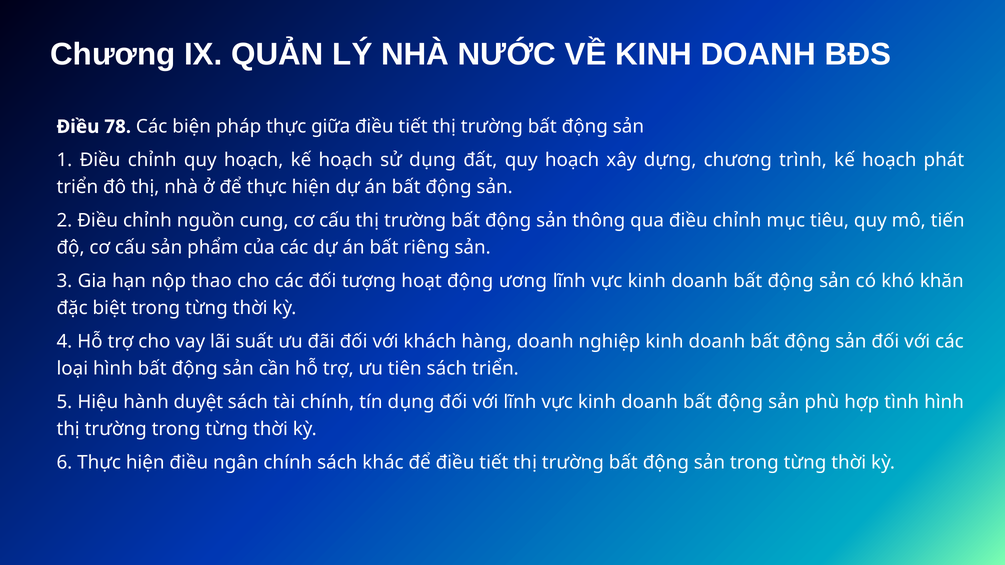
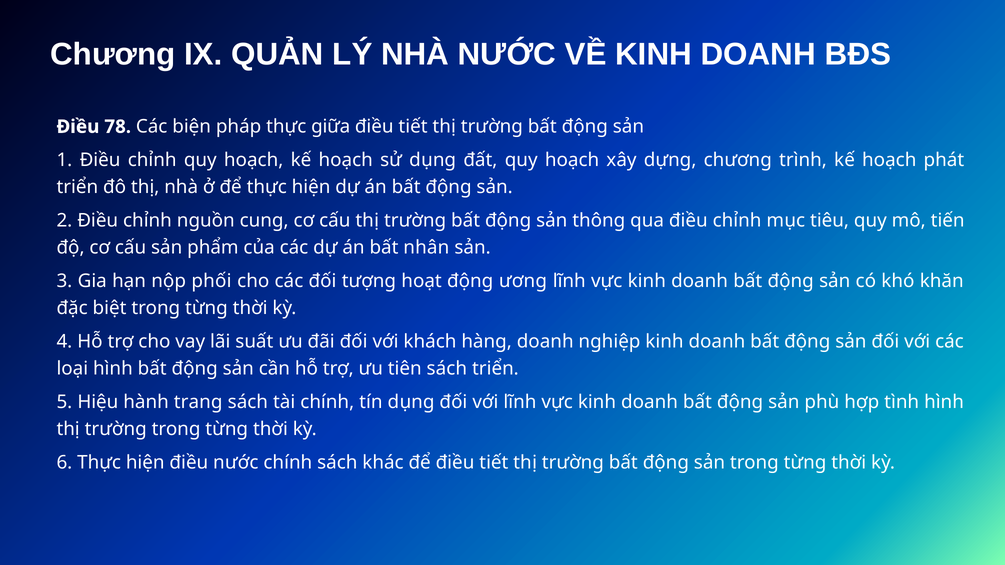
riêng: riêng -> nhân
thao: thao -> phối
duyệt: duyệt -> trang
điều ngân: ngân -> nước
